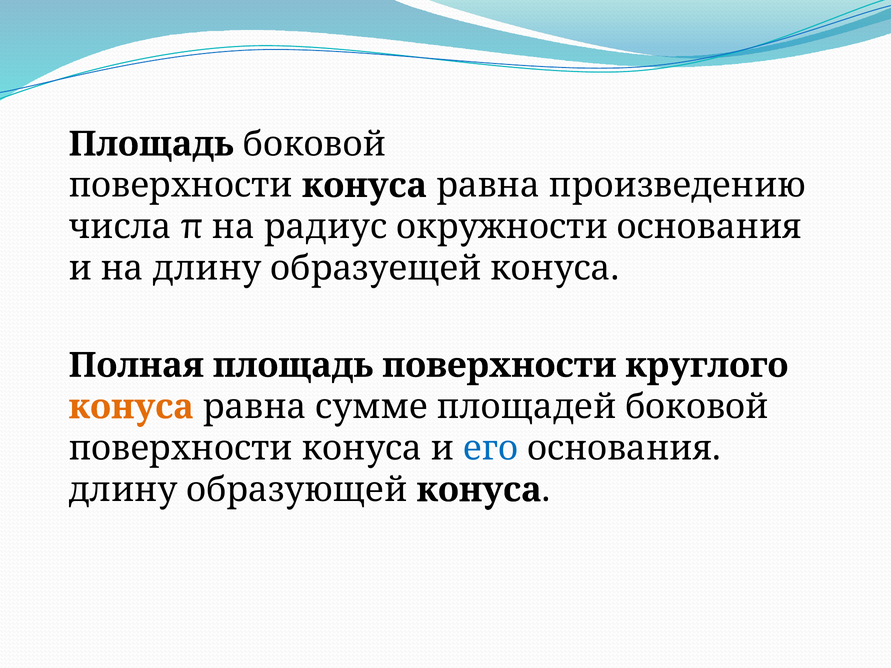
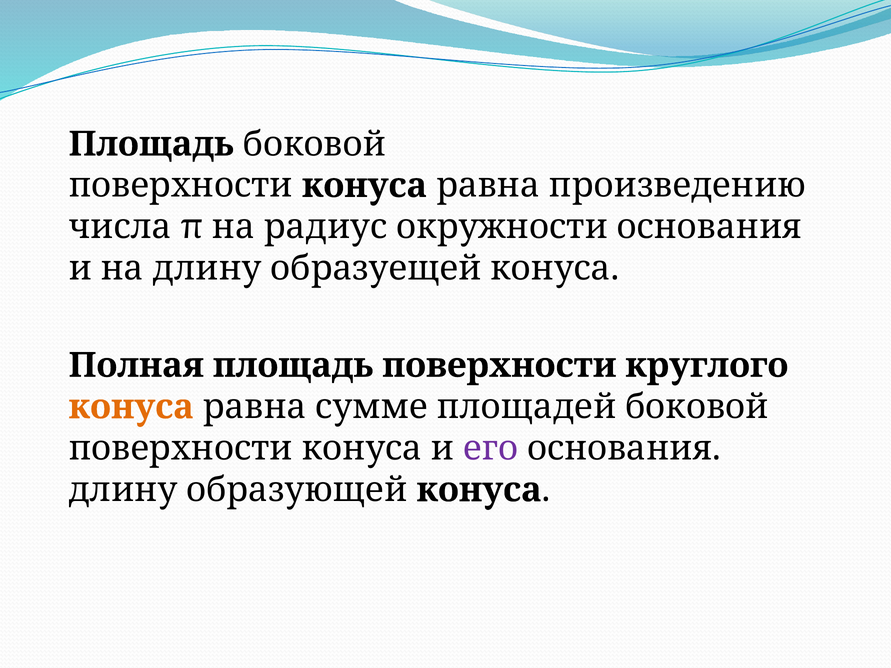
его colour: blue -> purple
